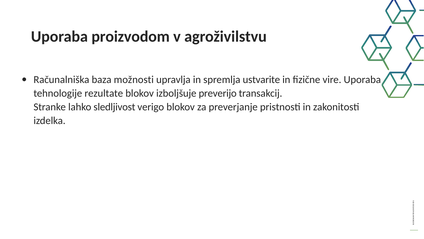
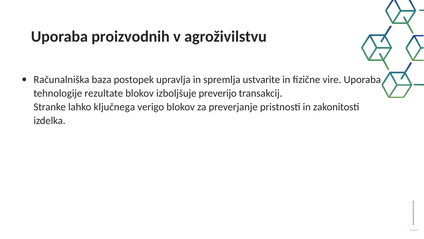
proizvodom: proizvodom -> proizvodnih
možnosti: možnosti -> postopek
sledljivost: sledljivost -> ključnega
